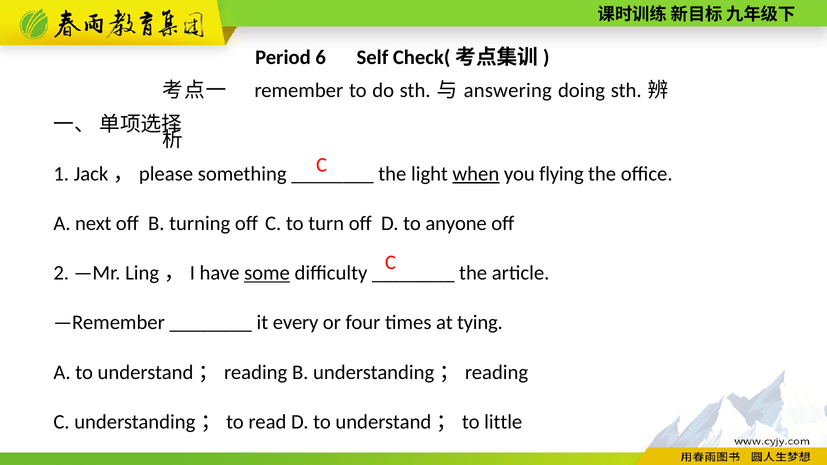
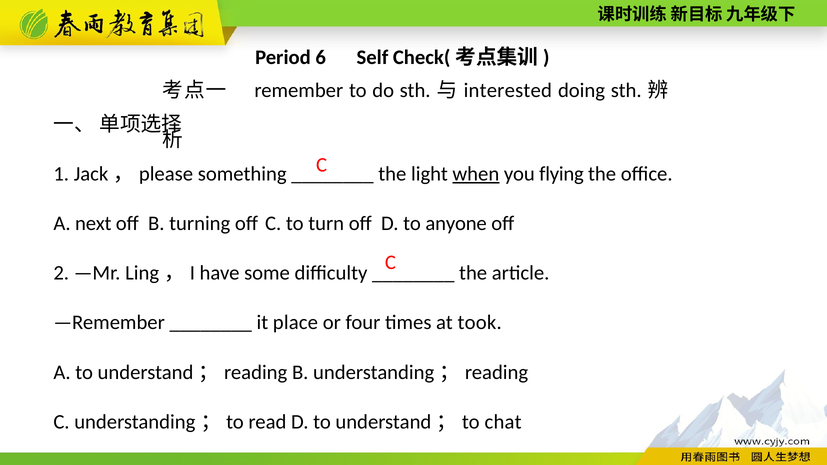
answering: answering -> interested
some underline: present -> none
every: every -> place
tying: tying -> took
little: little -> chat
